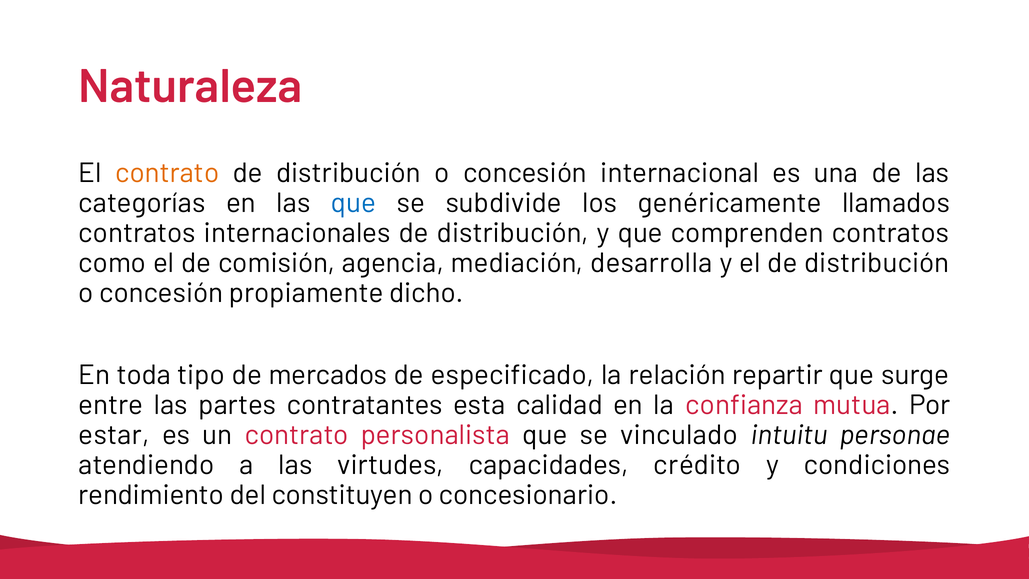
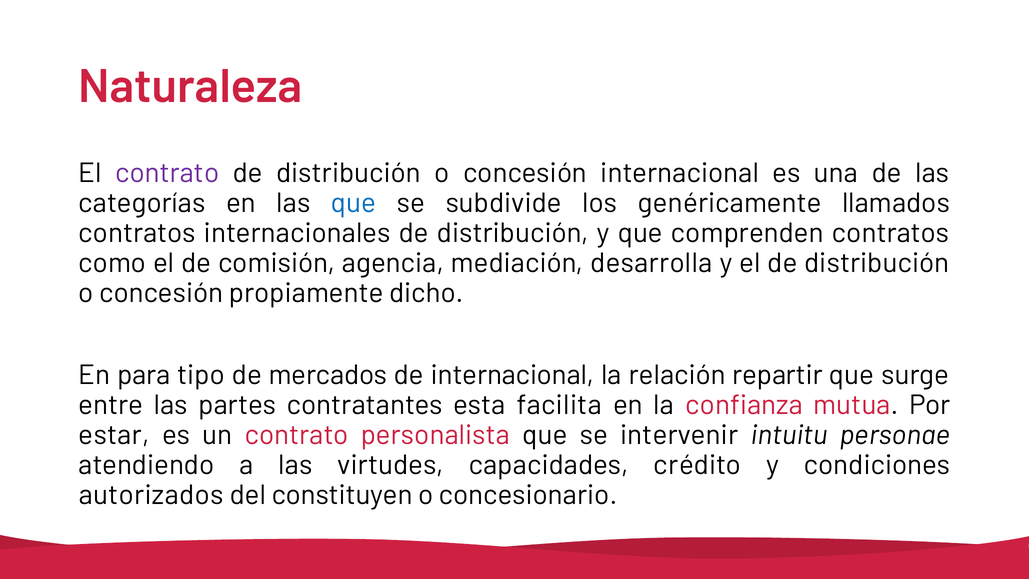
contrato at (167, 173) colour: orange -> purple
toda: toda -> para
de especificado: especificado -> internacional
calidad: calidad -> facilita
vinculado: vinculado -> intervenir
rendimiento: rendimiento -> autorizados
